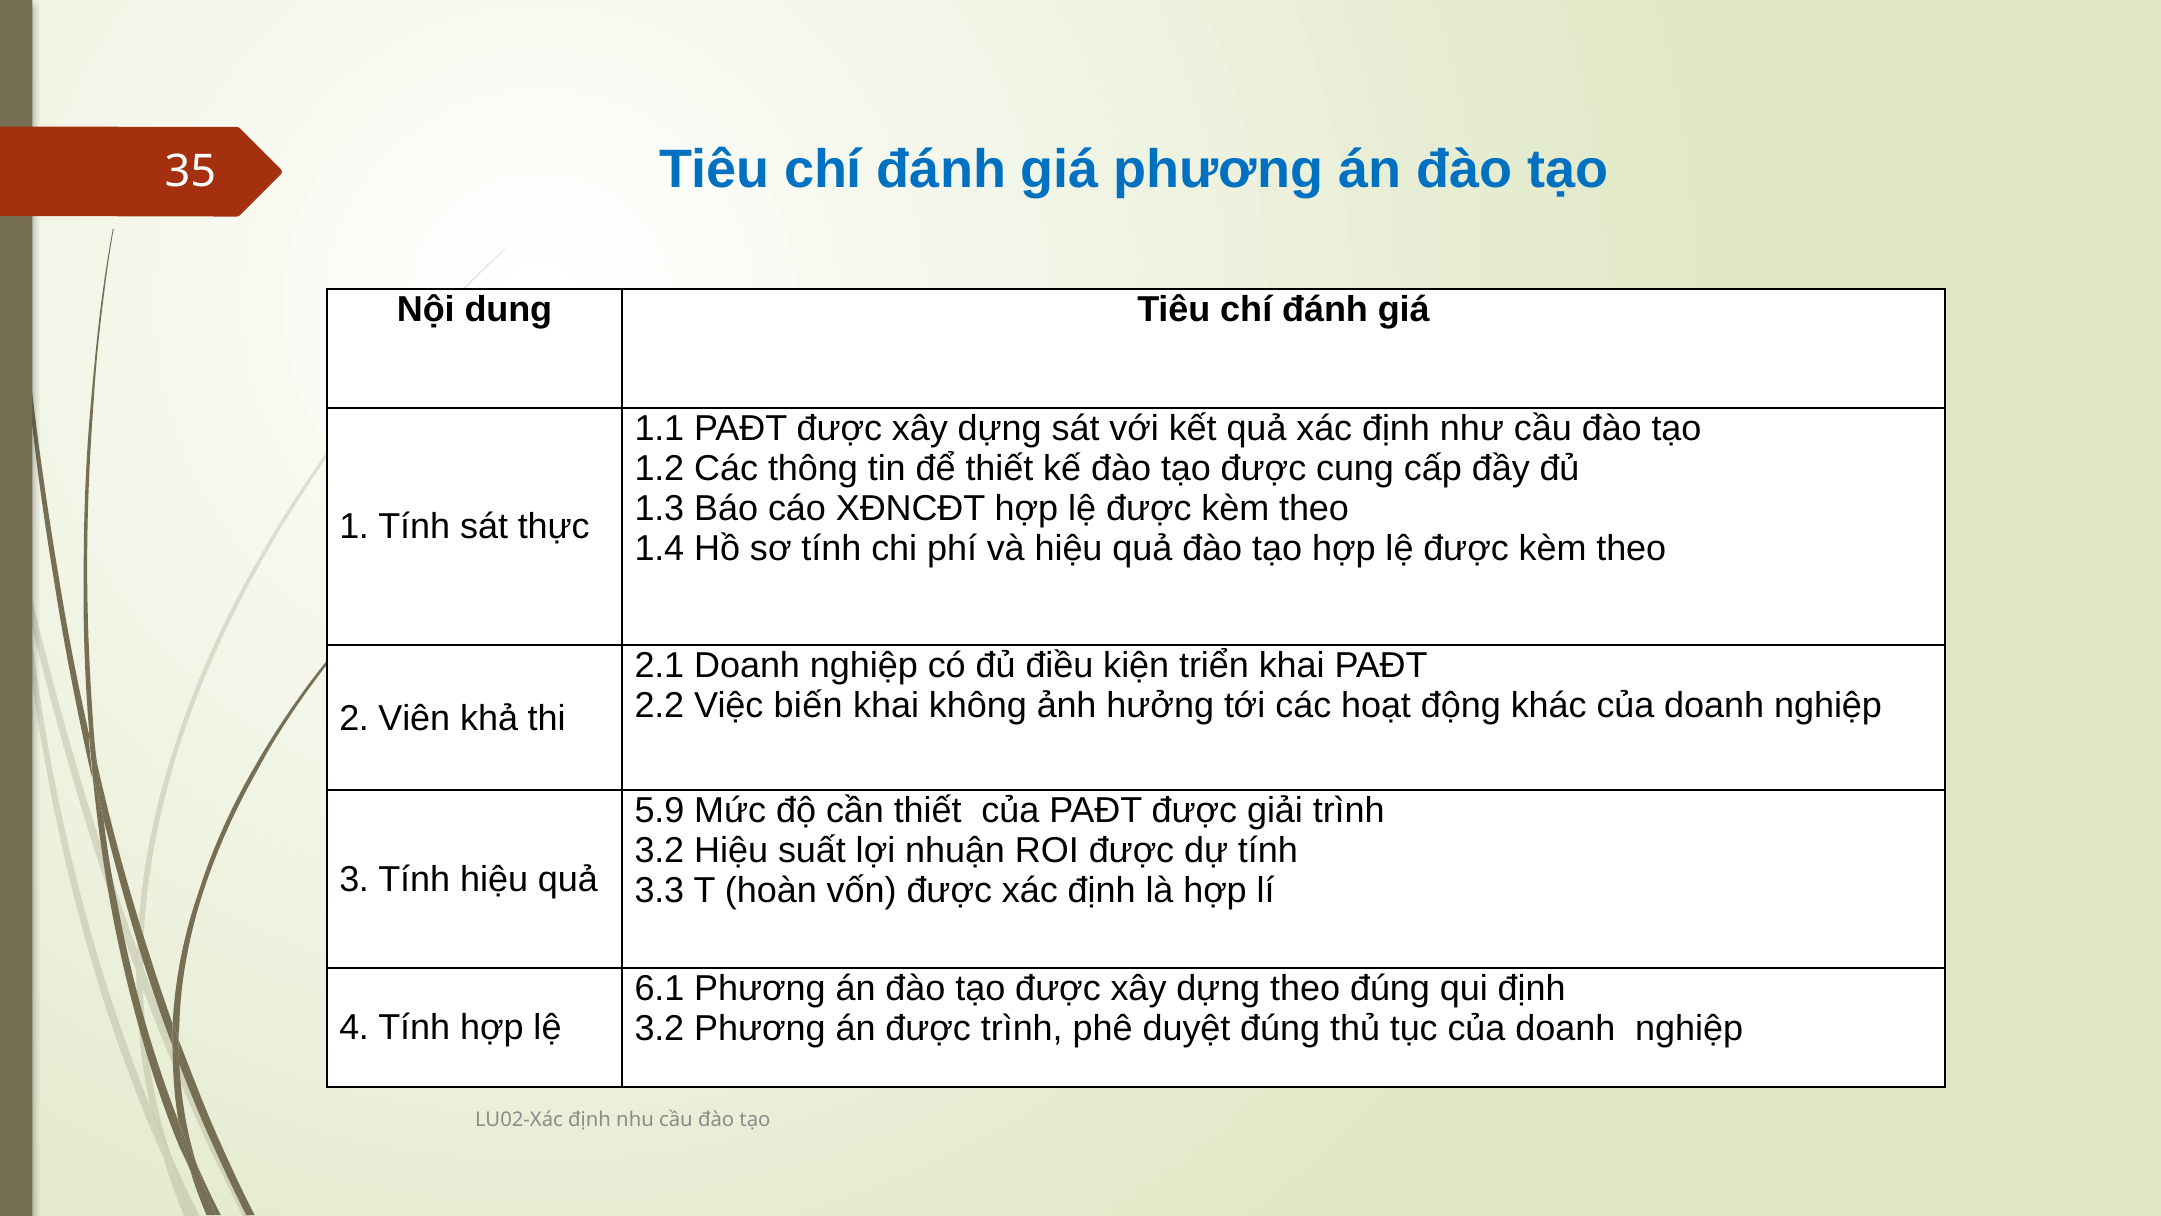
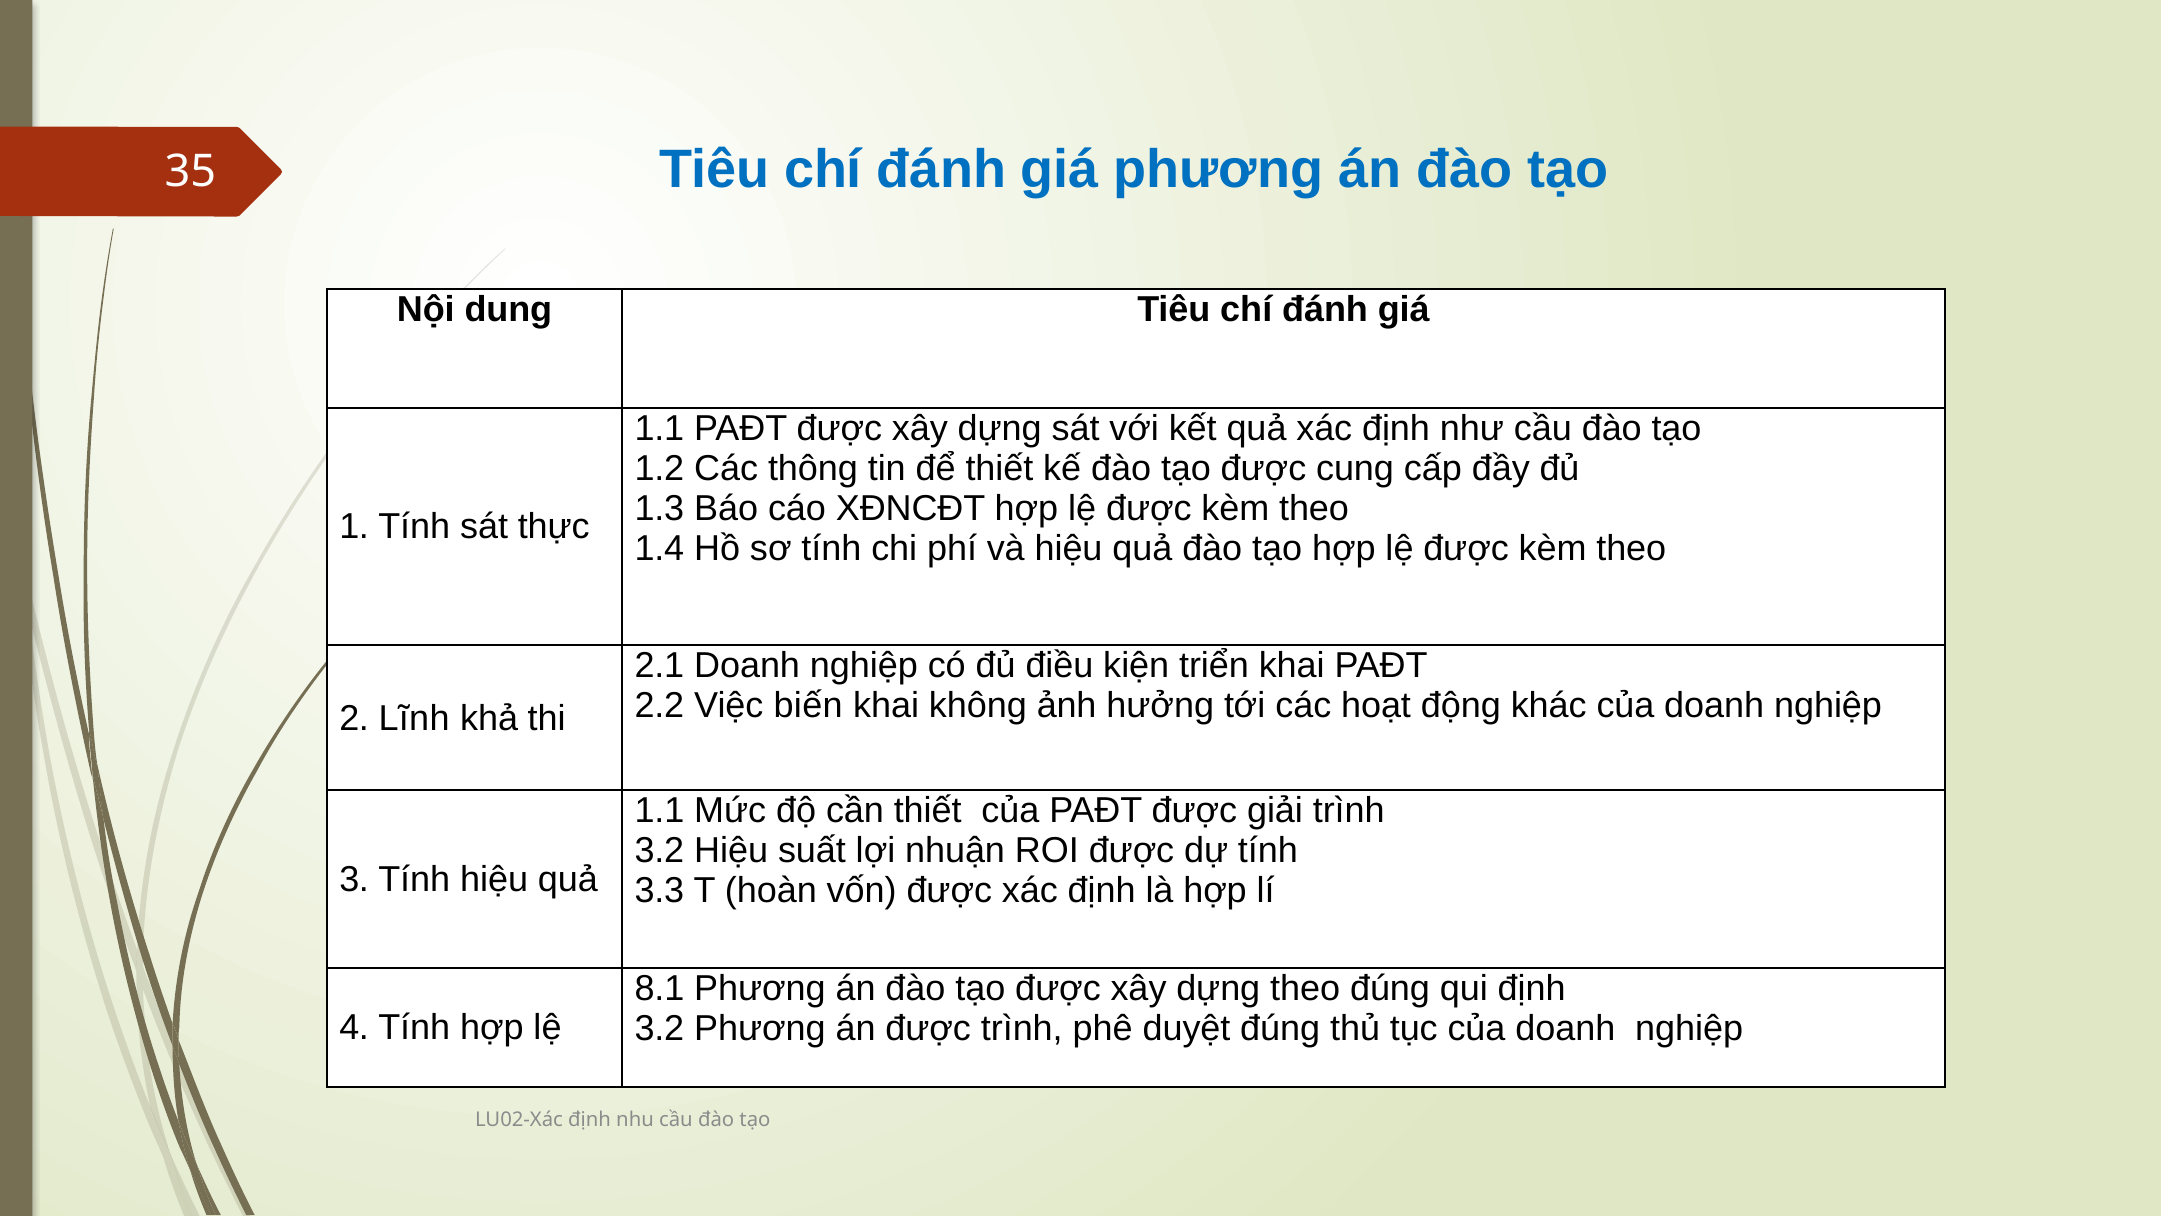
Viên: Viên -> Lĩnh
5.9 at (659, 810): 5.9 -> 1.1
6.1: 6.1 -> 8.1
